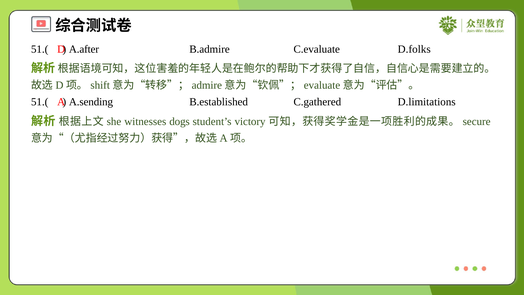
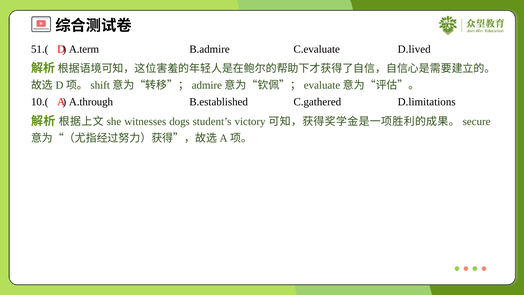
A.after: A.after -> A.term
D.folks: D.folks -> D.lived
51.( at (40, 102): 51.( -> 10.(
A.sending: A.sending -> A.through
